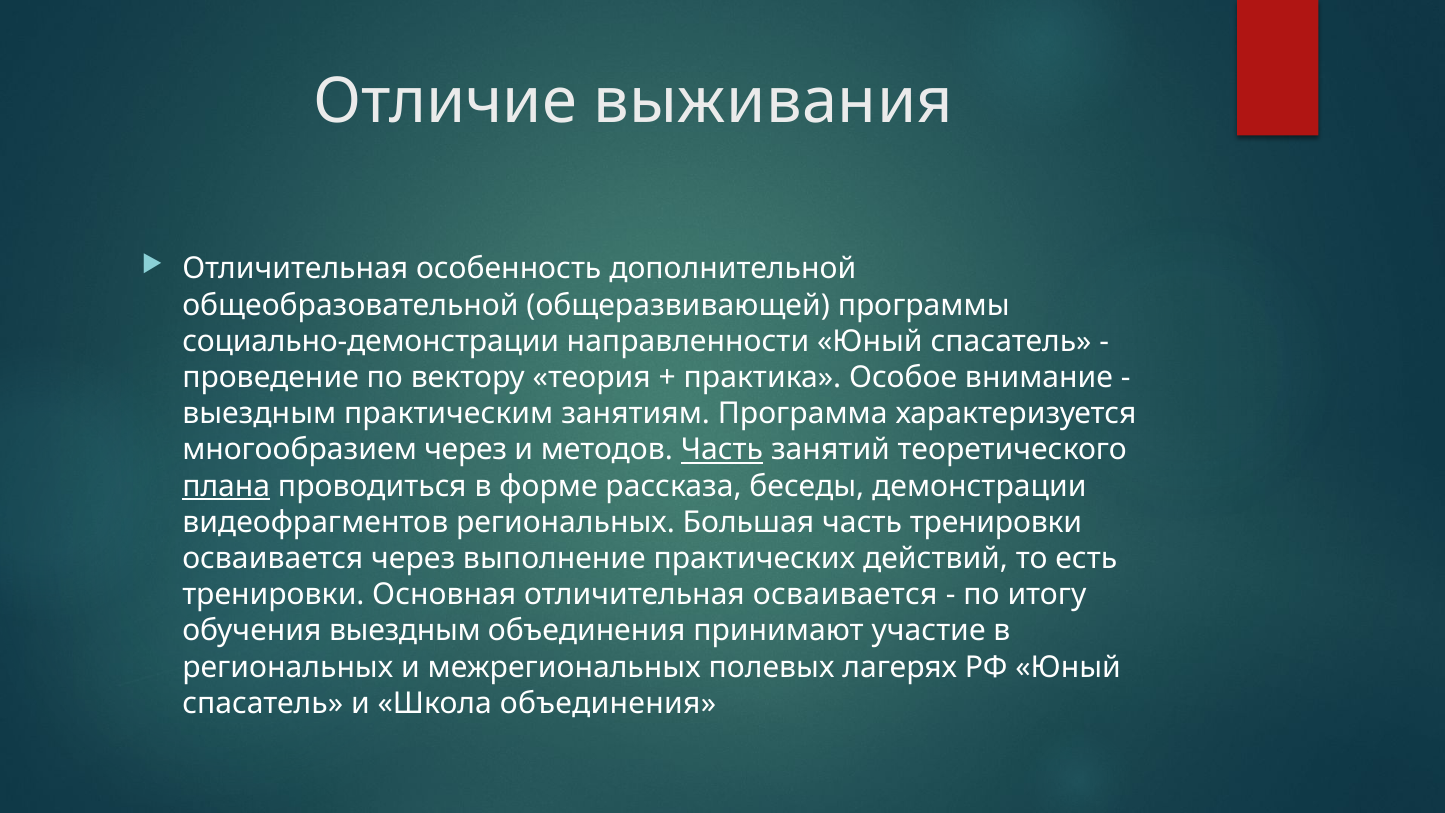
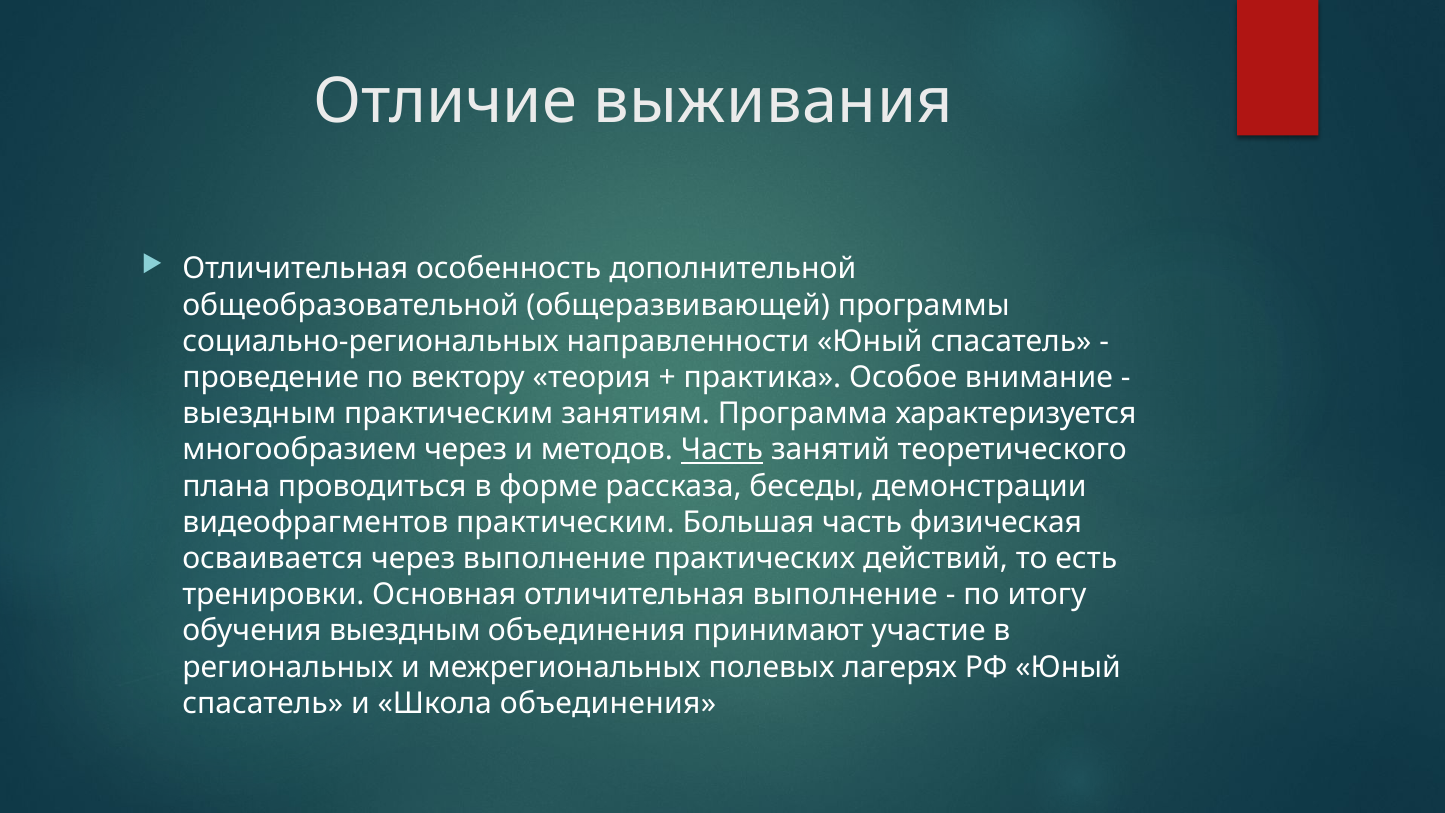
социально-демонстрации: социально-демонстрации -> социально-региональных
плана underline: present -> none
видеофрагментов региональных: региональных -> практическим
часть тренировки: тренировки -> физическая
отличительная осваивается: осваивается -> выполнение
